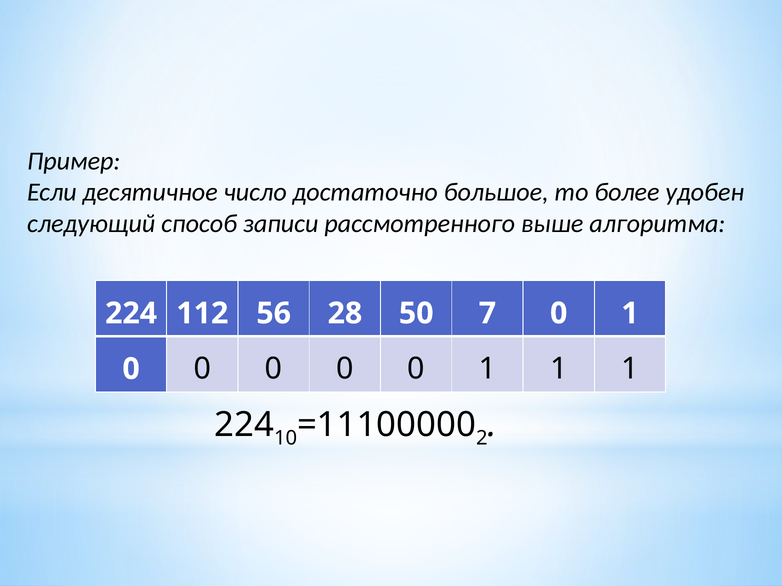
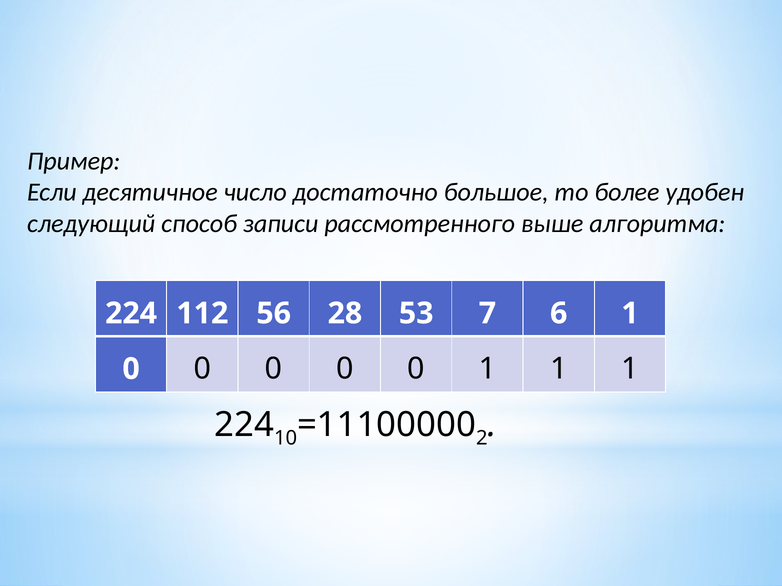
50: 50 -> 53
7 0: 0 -> 6
